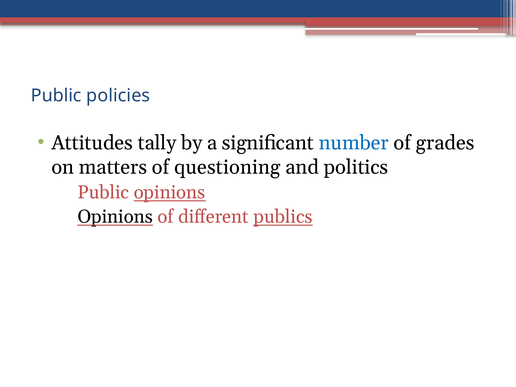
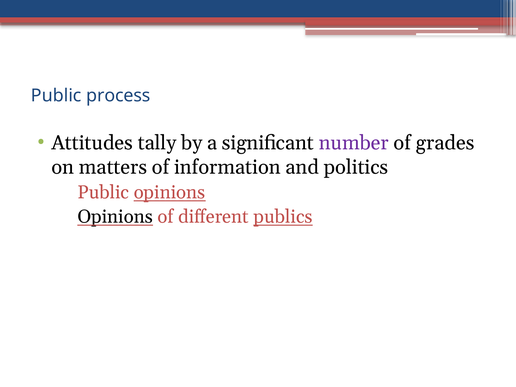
policies: policies -> process
number colour: blue -> purple
questioning: questioning -> information
